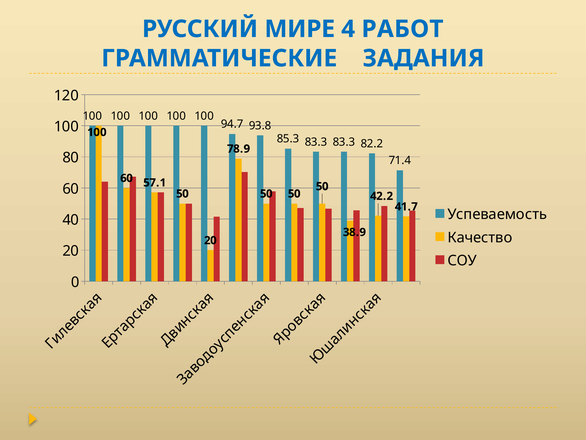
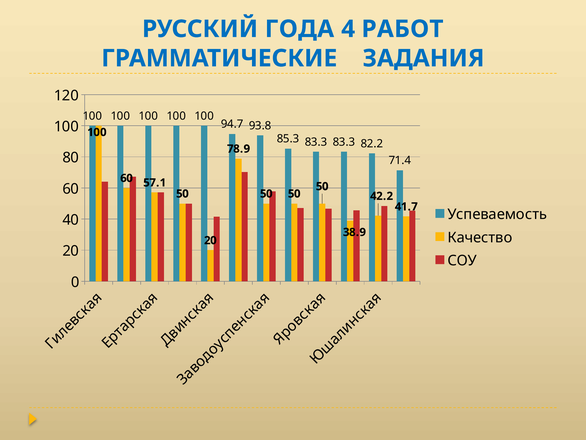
МИРЕ: МИРЕ -> ГОДА
